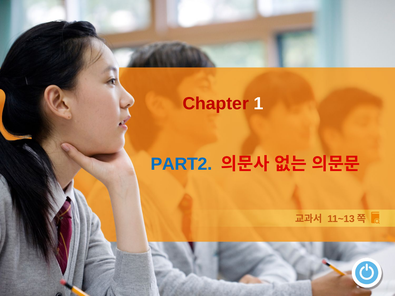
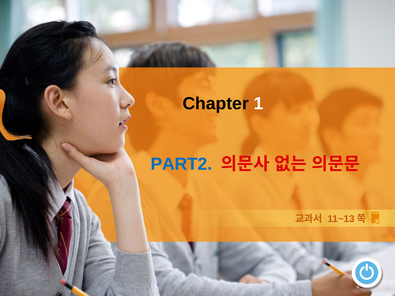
Chapter colour: red -> black
